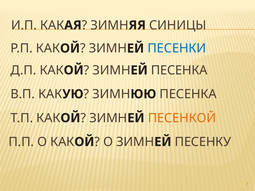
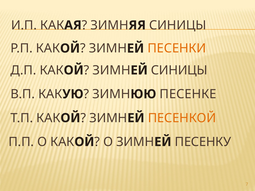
ПЕСЕНКИ colour: blue -> orange
ПЕСЕНКА at (179, 70): ПЕСЕНКА -> СИНИЦЫ
ПЕСЕНКА at (188, 94): ПЕСЕНКА -> ПЕСЕНКЕ
